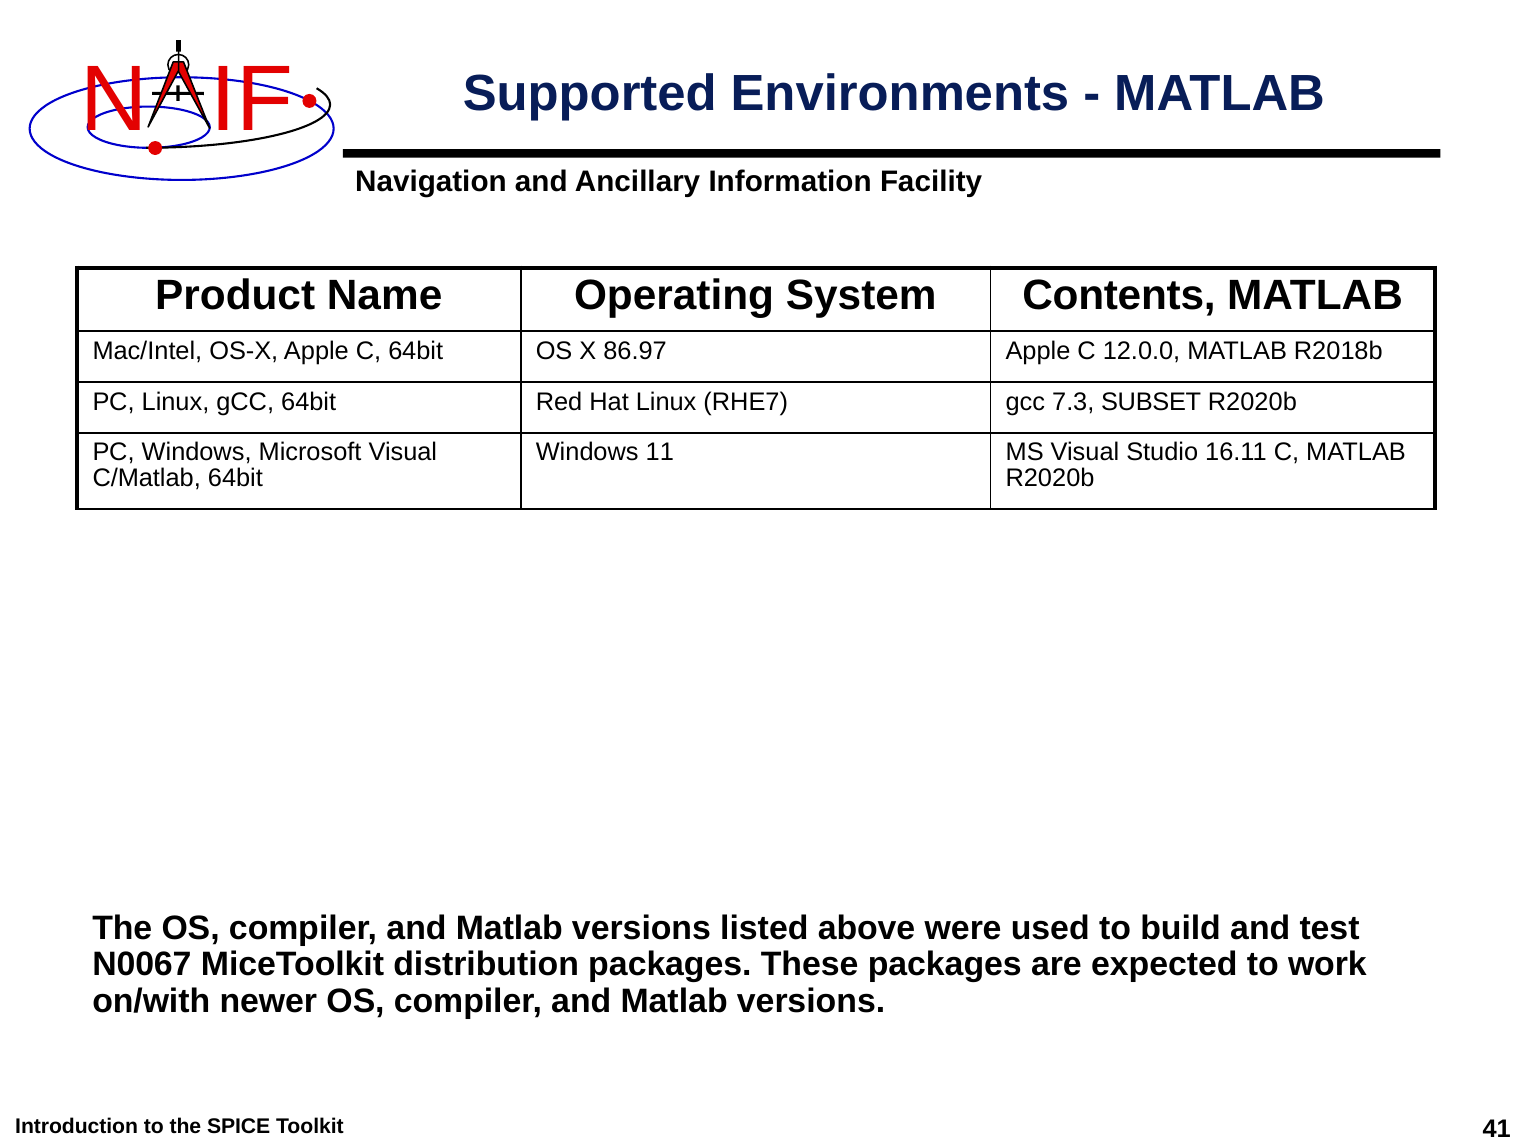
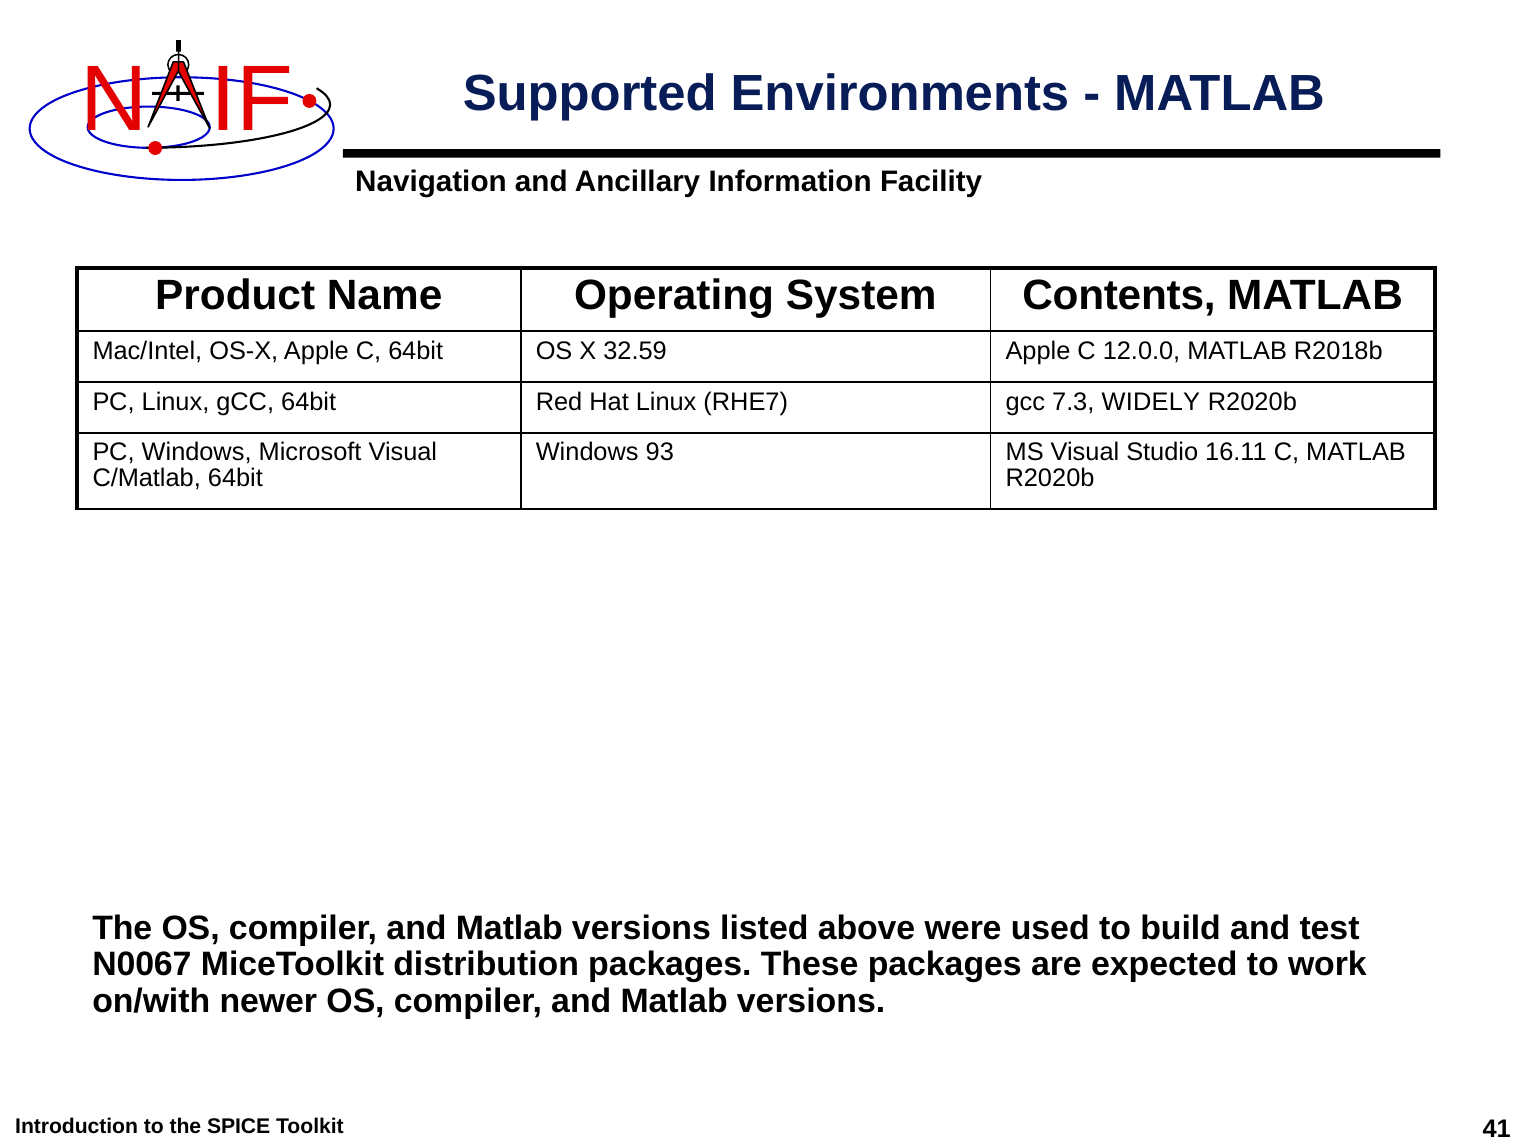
86.97: 86.97 -> 32.59
SUBSET: SUBSET -> WIDELY
11: 11 -> 93
